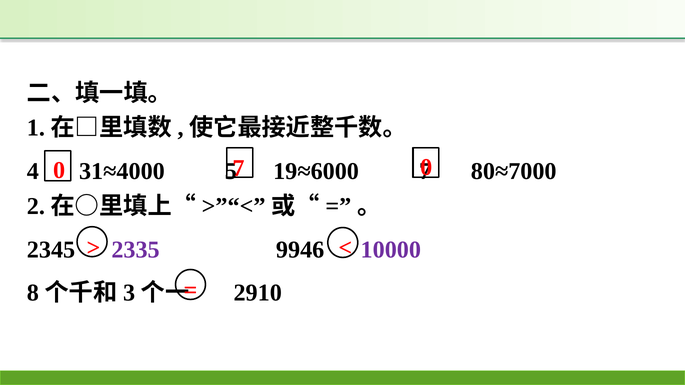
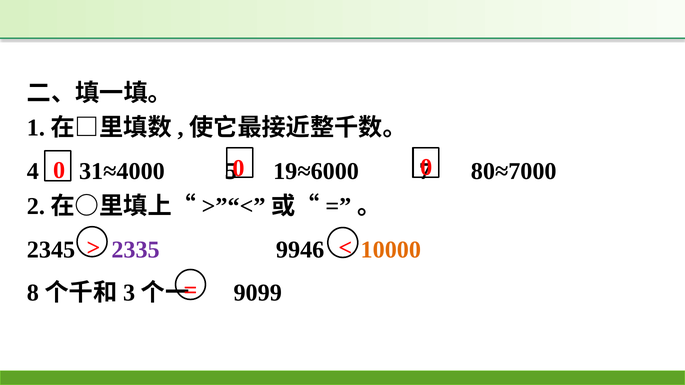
7 at (238, 169): 7 -> 0
10000 colour: purple -> orange
2910: 2910 -> 9099
